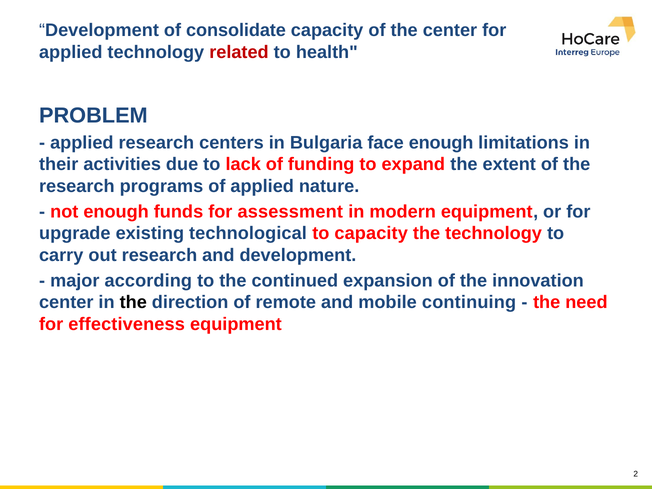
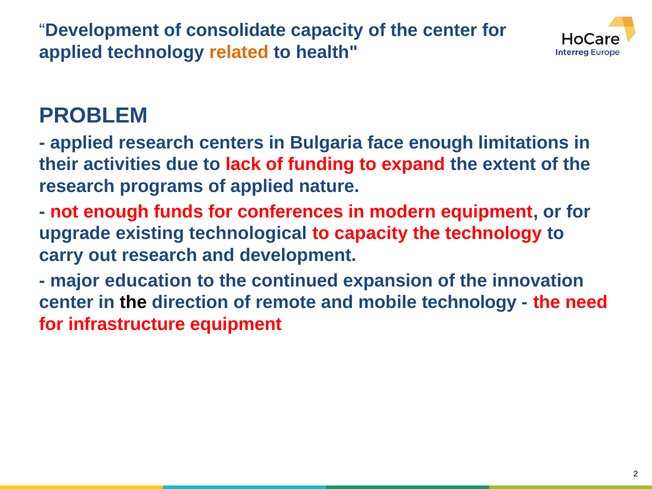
related colour: red -> orange
assessment: assessment -> conferences
according: according -> education
mobile continuing: continuing -> technology
effectiveness: effectiveness -> infrastructure
